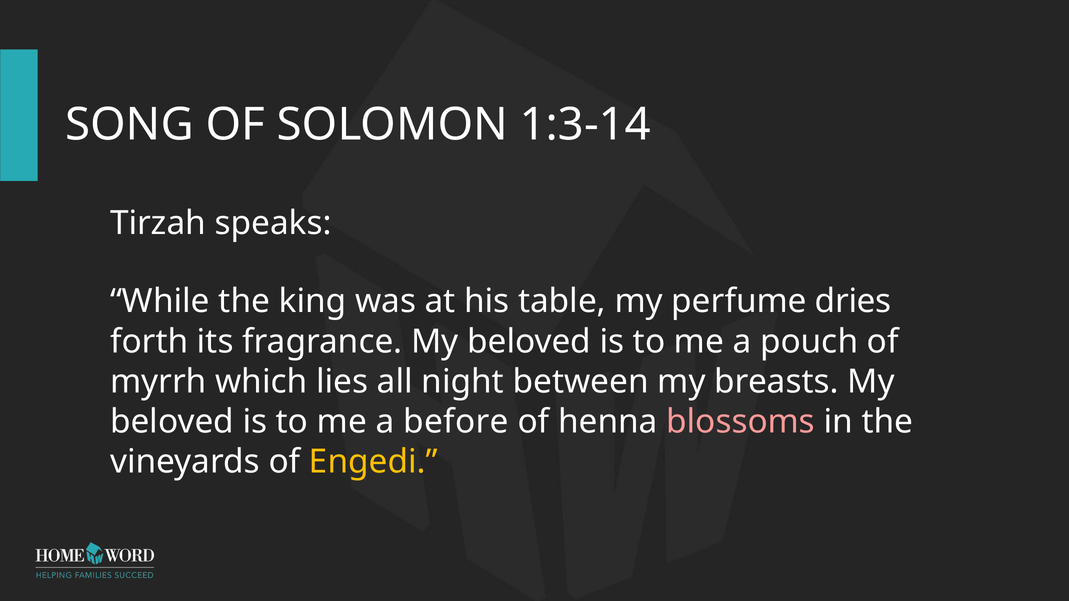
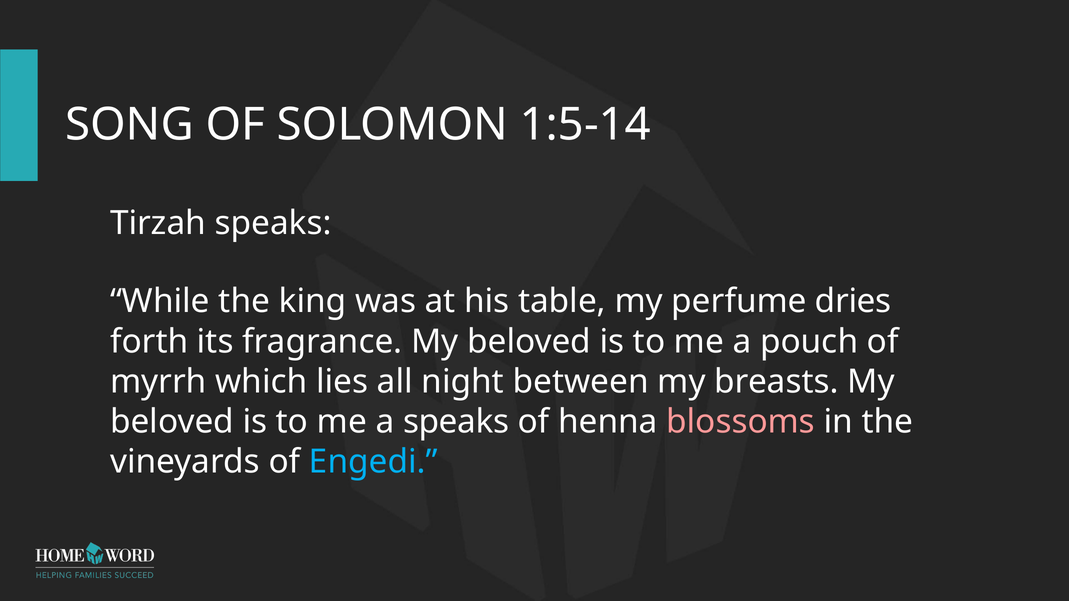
1:3-14: 1:3-14 -> 1:5-14
a before: before -> speaks
Engedi colour: yellow -> light blue
